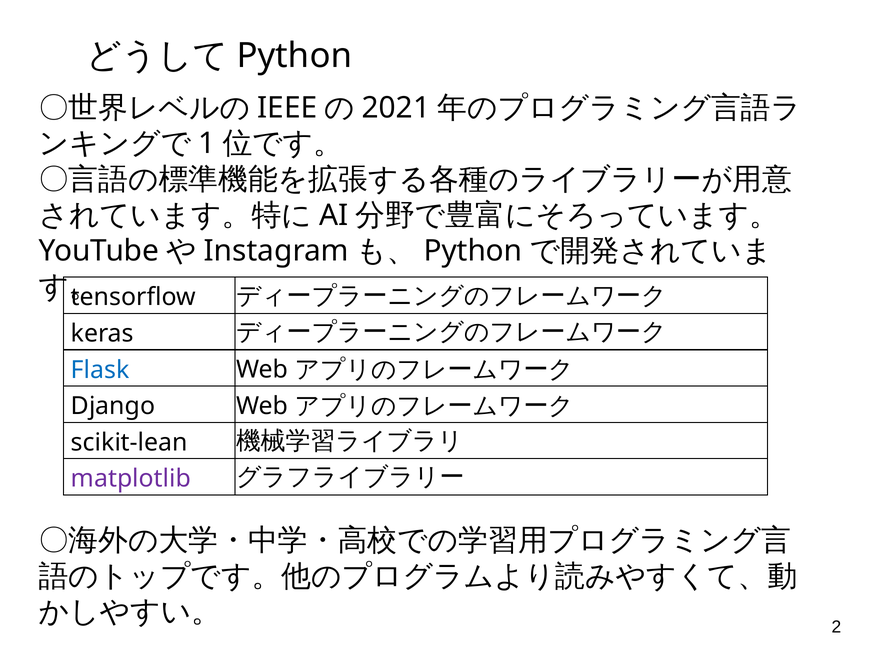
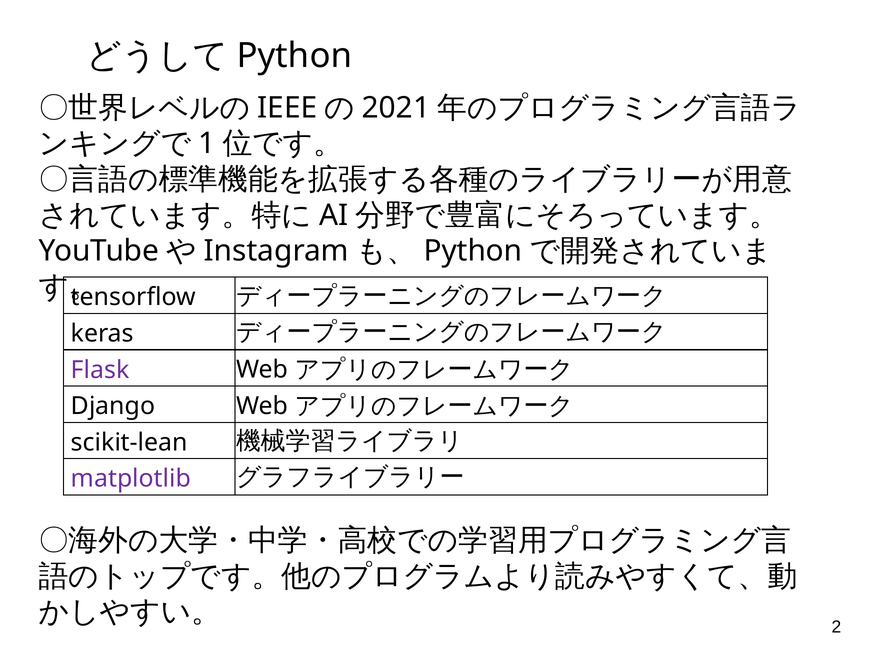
Flask colour: blue -> purple
